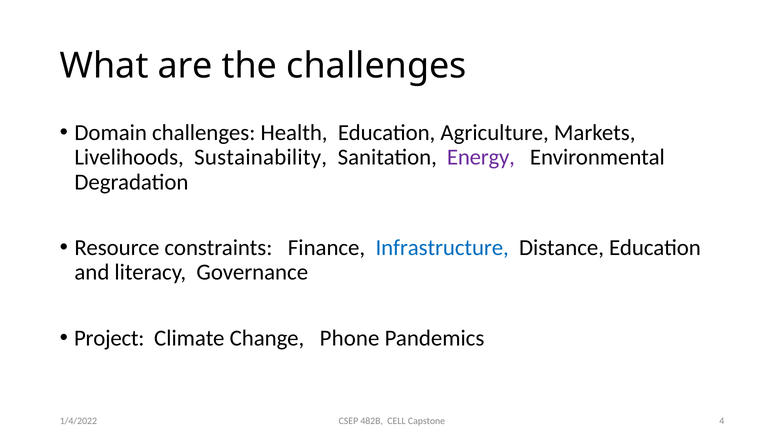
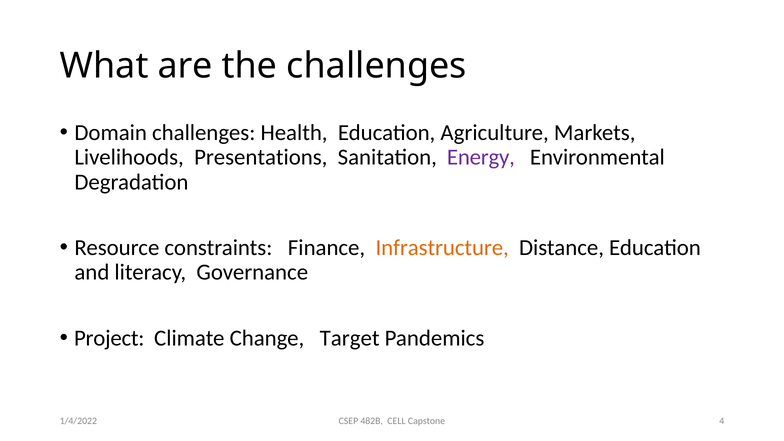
Sustainability: Sustainability -> Presentations
Infrastructure colour: blue -> orange
Phone: Phone -> Target
